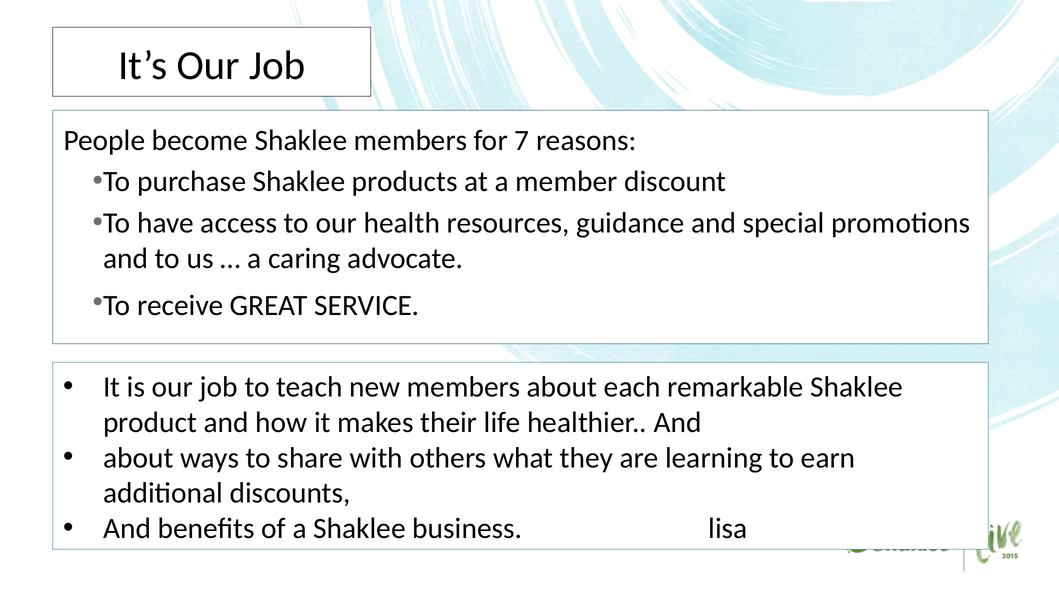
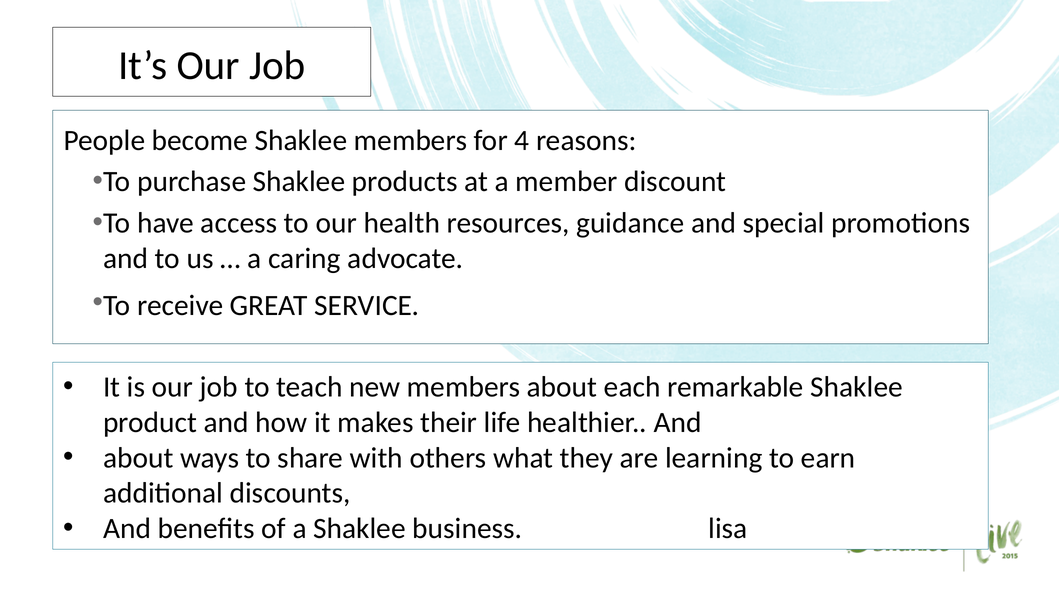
7: 7 -> 4
